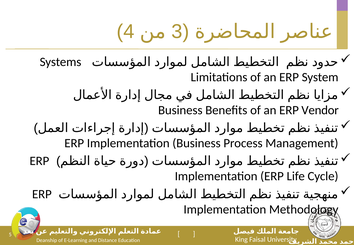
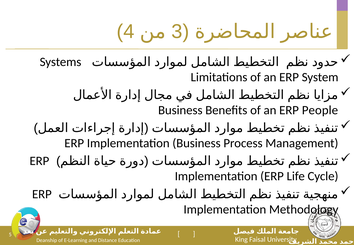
Vendor: Vendor -> People
